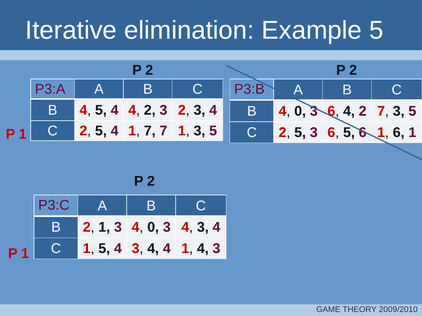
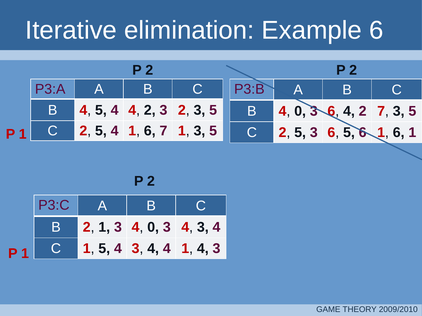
Example 5: 5 -> 6
2 3 4: 4 -> 5
4 1 7: 7 -> 6
